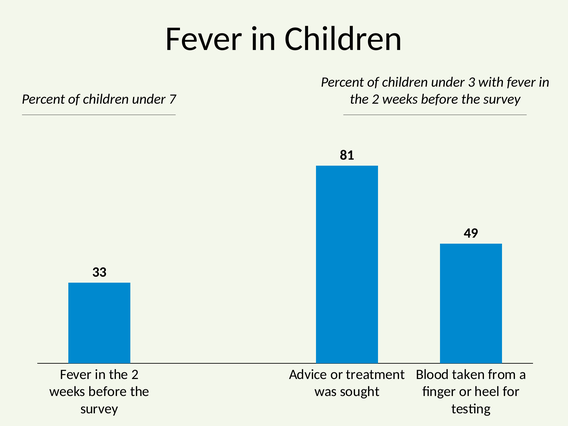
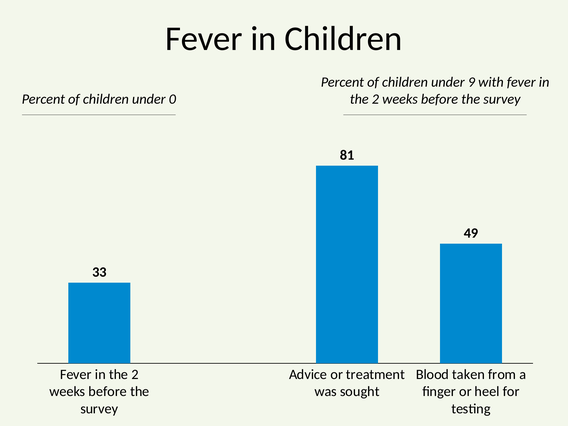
3: 3 -> 9
7: 7 -> 0
